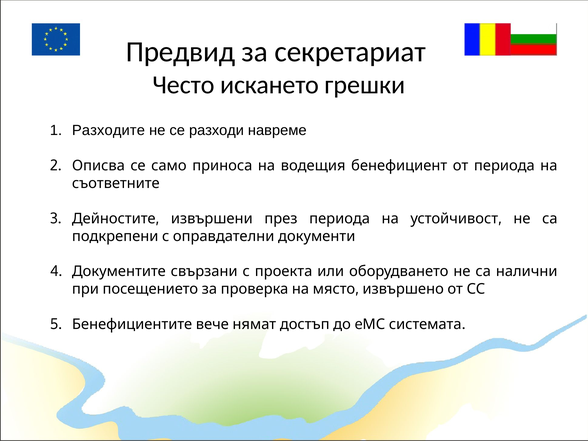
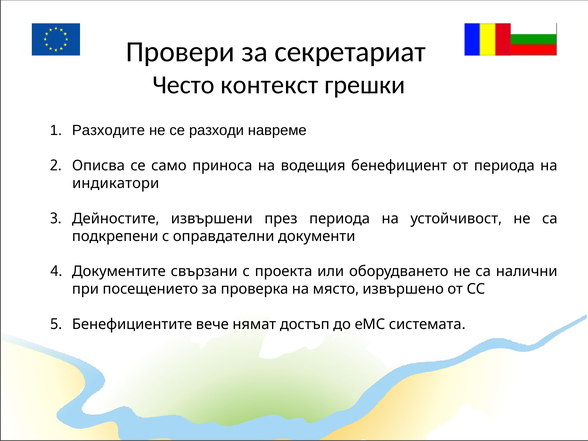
Предвид: Предвид -> Провери
искането: искането -> контекст
съответните: съответните -> индикатори
